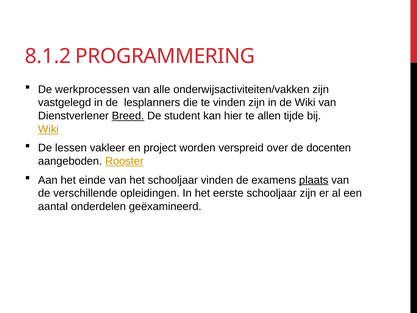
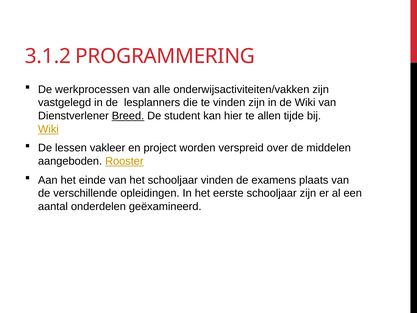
8.1.2: 8.1.2 -> 3.1.2
docenten: docenten -> middelen
plaats underline: present -> none
